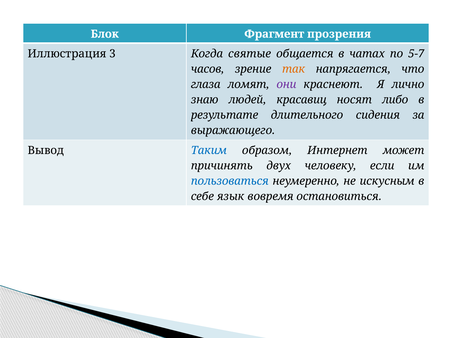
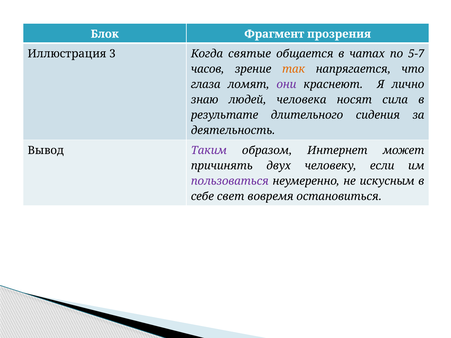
красавиц: красавиц -> человека
либо: либо -> сила
выражающего: выражающего -> деятельность
Таким colour: blue -> purple
пользоваться colour: blue -> purple
язык: язык -> свет
